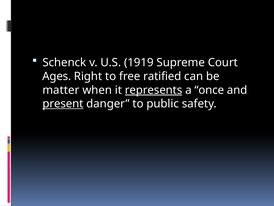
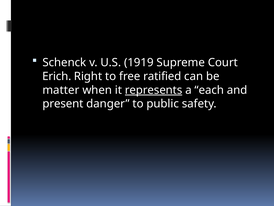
Ages: Ages -> Erich
once: once -> each
present underline: present -> none
